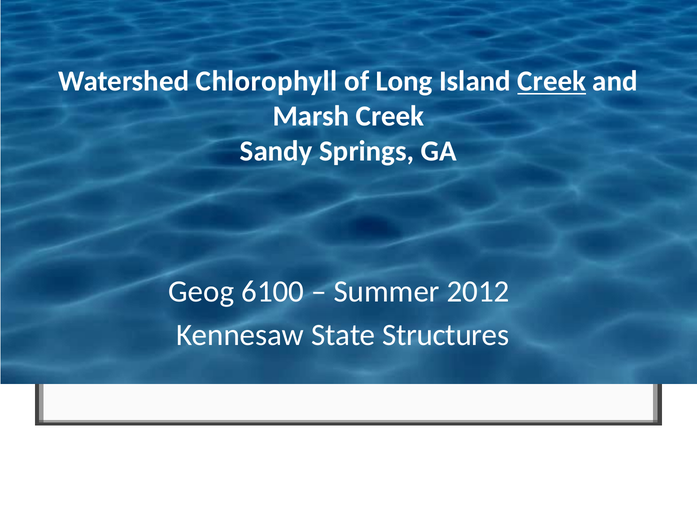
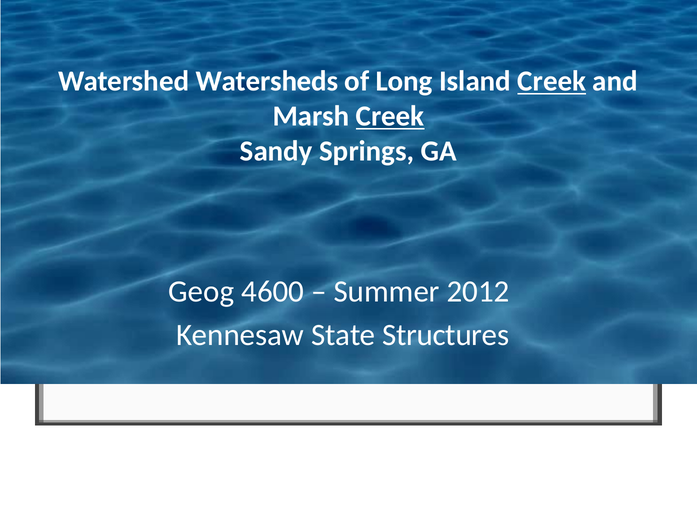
Chlorophyll: Chlorophyll -> Watersheds
Creek at (390, 116) underline: none -> present
6100: 6100 -> 4600
